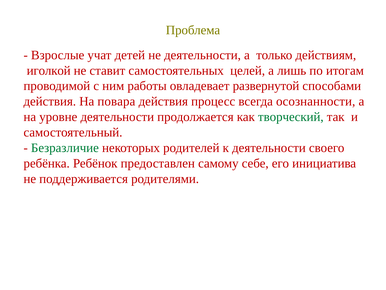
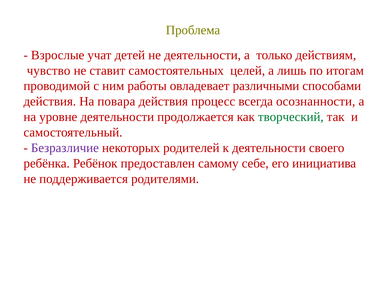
иголкой: иголкой -> чувство
развернутой: развернутой -> различными
Безразличие colour: green -> purple
